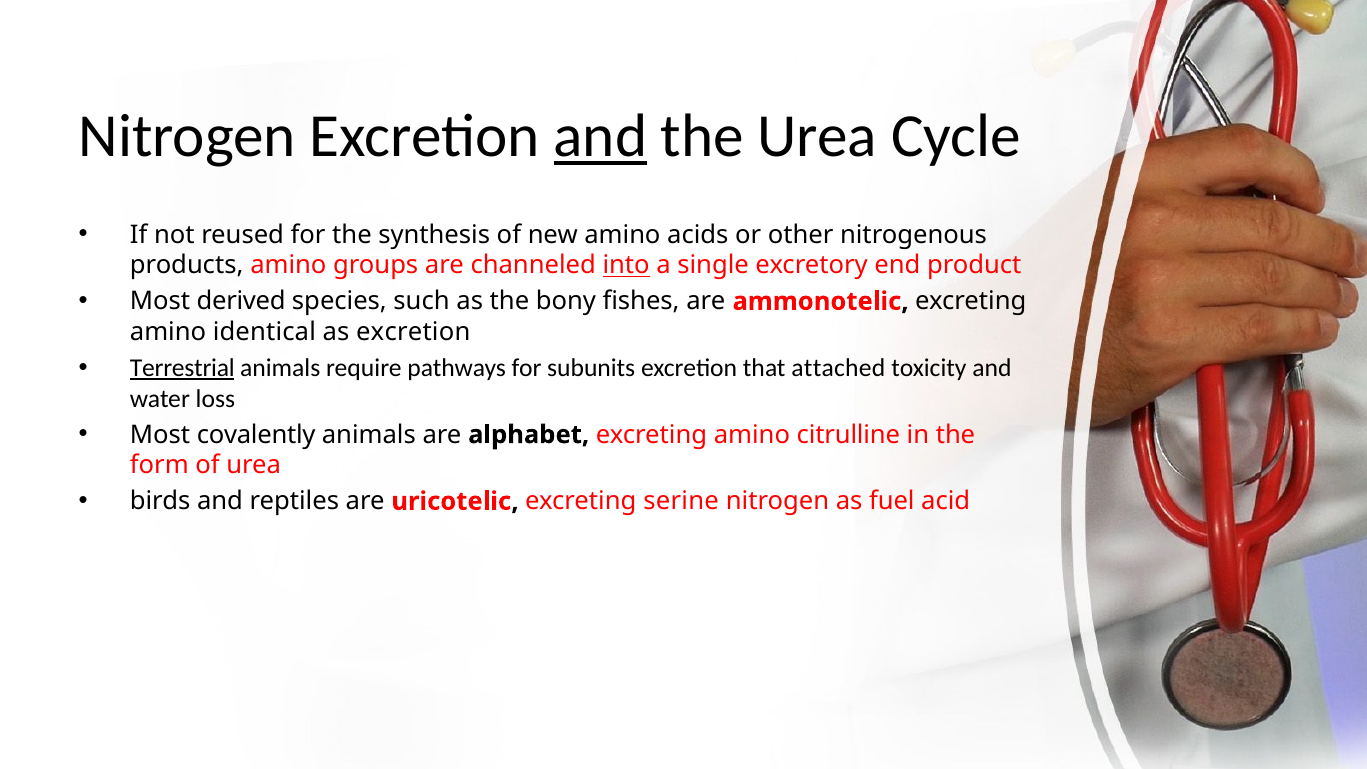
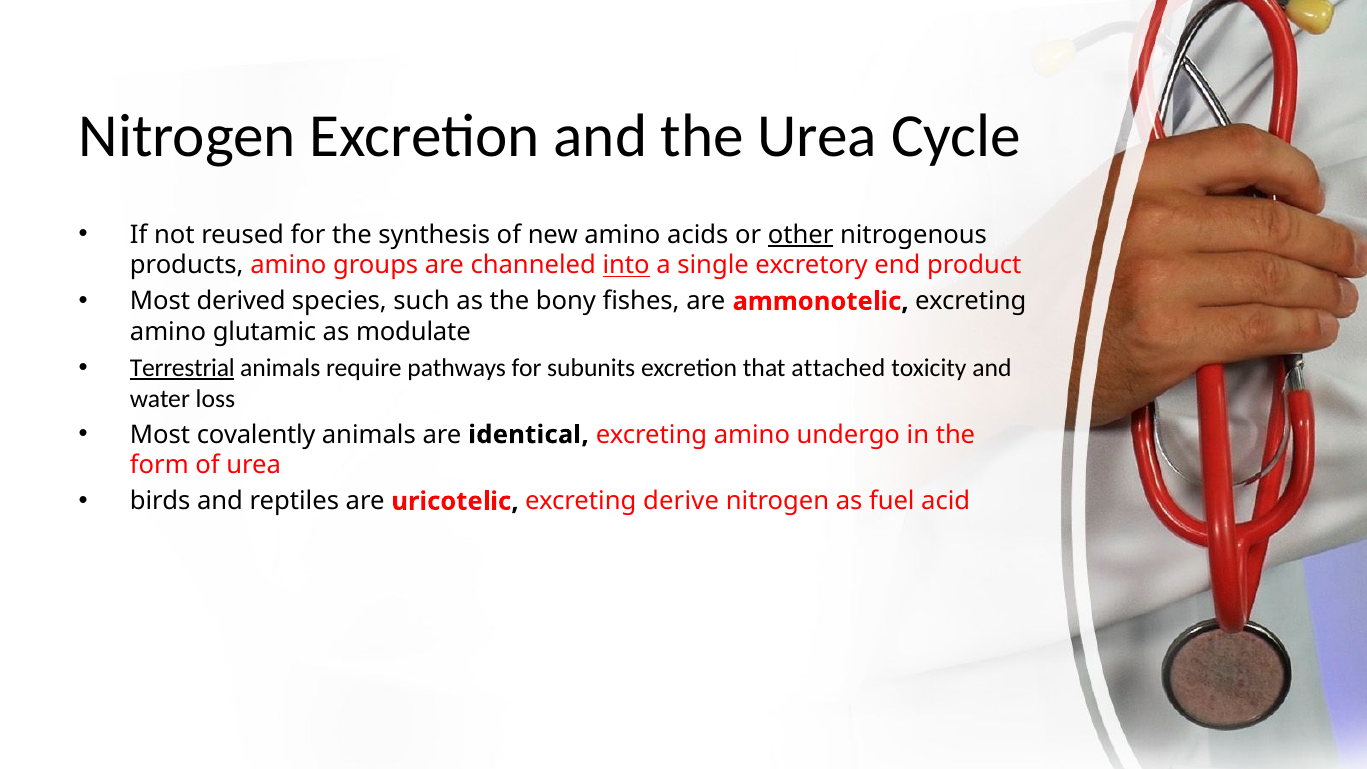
and at (600, 137) underline: present -> none
other underline: none -> present
identical: identical -> glutamic
as excretion: excretion -> modulate
alphabet: alphabet -> identical
citrulline: citrulline -> undergo
serine: serine -> derive
